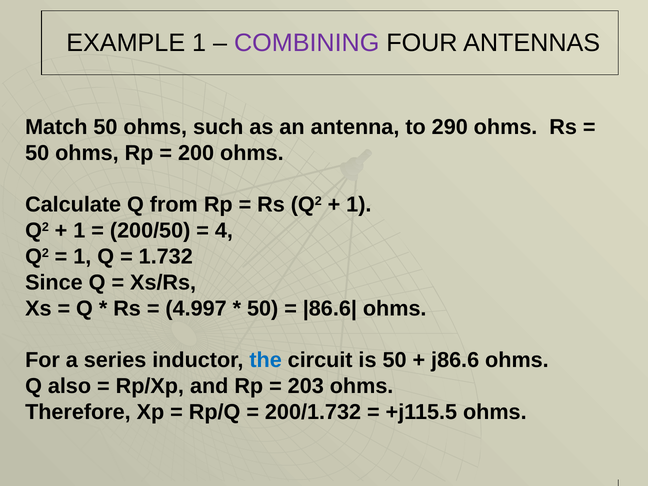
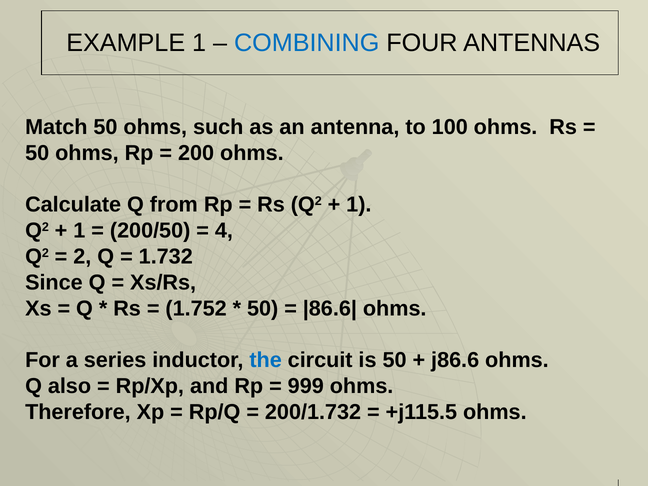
COMBINING colour: purple -> blue
290: 290 -> 100
1 at (82, 257): 1 -> 2
4.997: 4.997 -> 1.752
203: 203 -> 999
